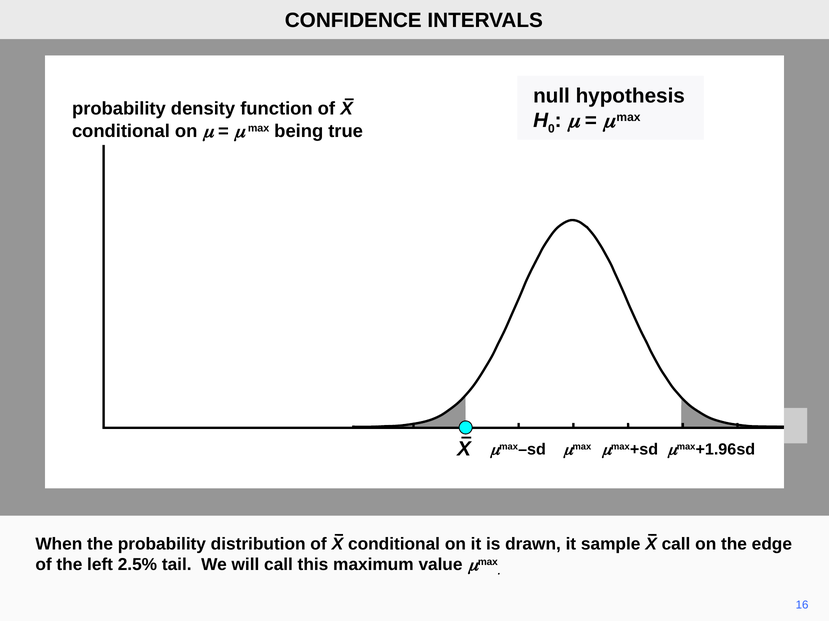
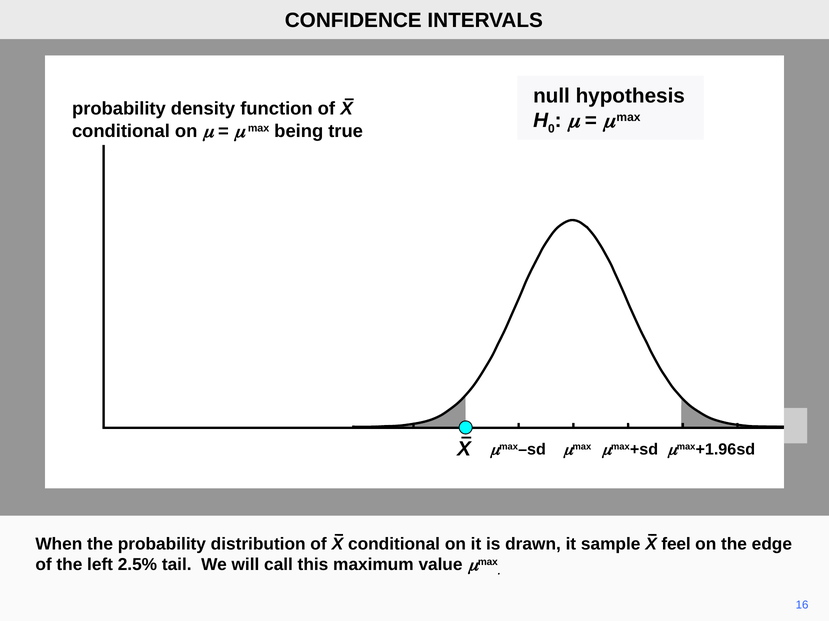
X call: call -> feel
